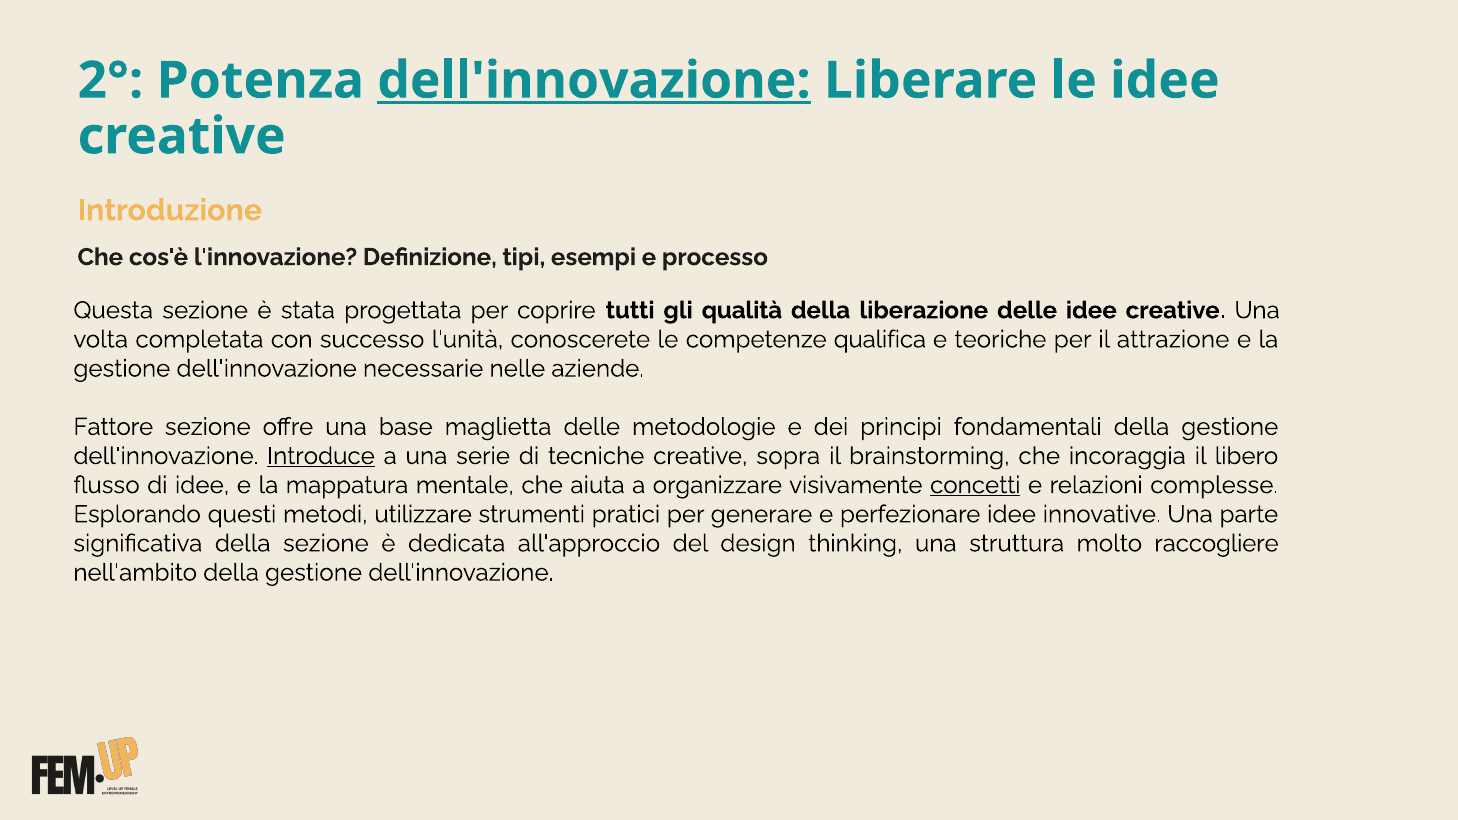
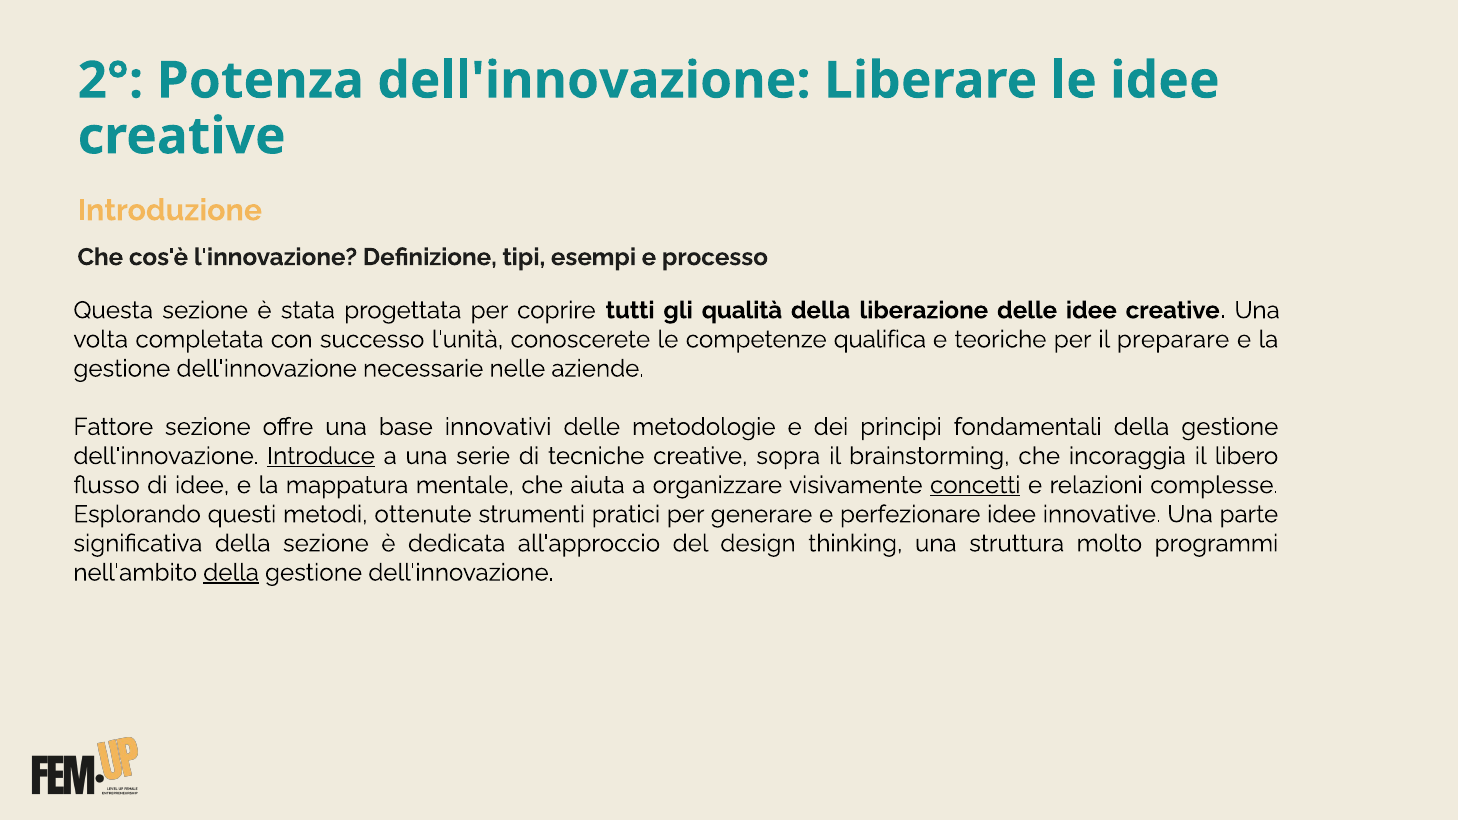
dell'innovazione at (594, 81) underline: present -> none
attrazione: attrazione -> preparare
maglietta: maglietta -> innovativi
utilizzare: utilizzare -> ottenute
raccogliere: raccogliere -> programmi
della at (231, 573) underline: none -> present
